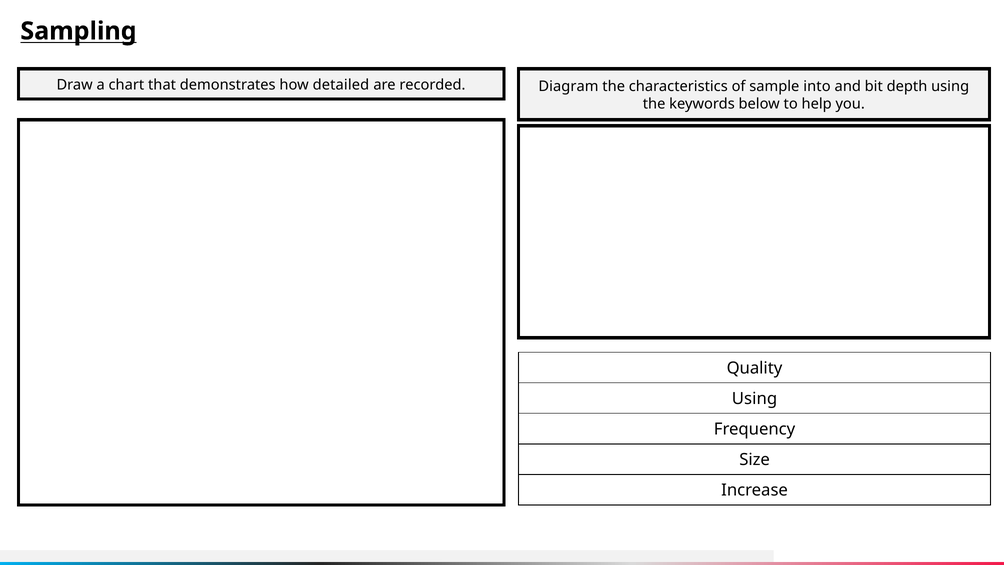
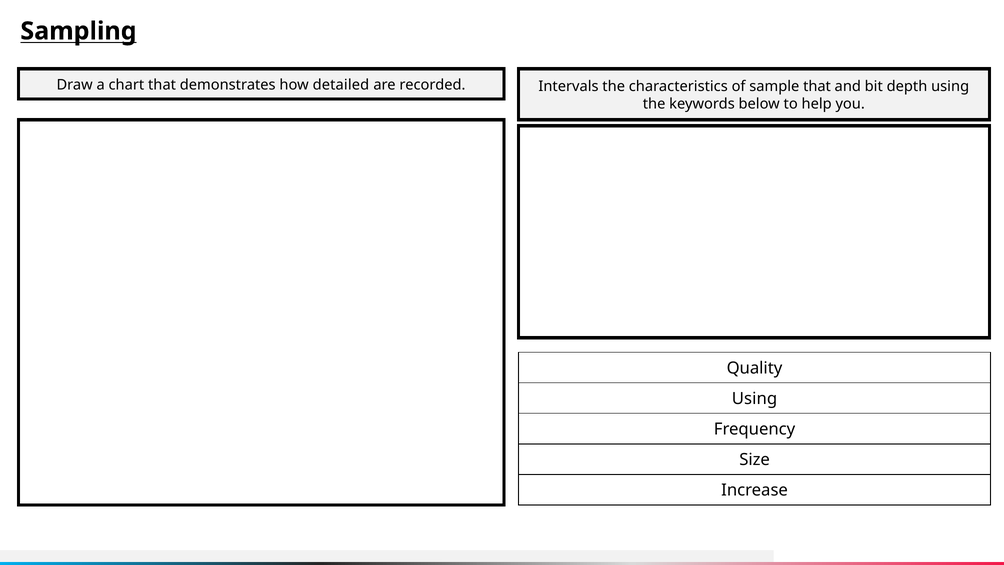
Diagram: Diagram -> Intervals
sample into: into -> that
